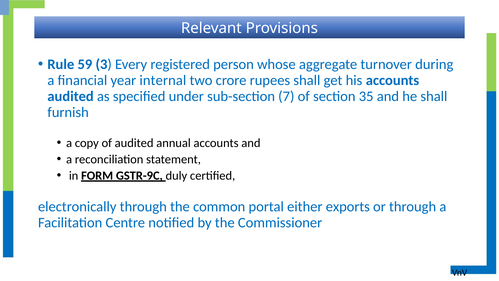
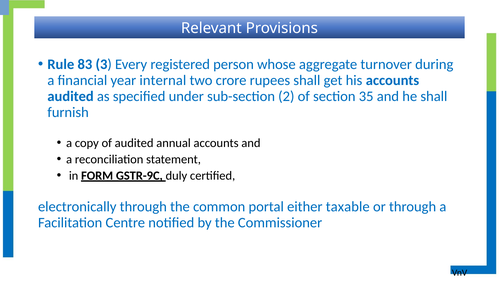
59: 59 -> 83
7: 7 -> 2
exports: exports -> taxable
